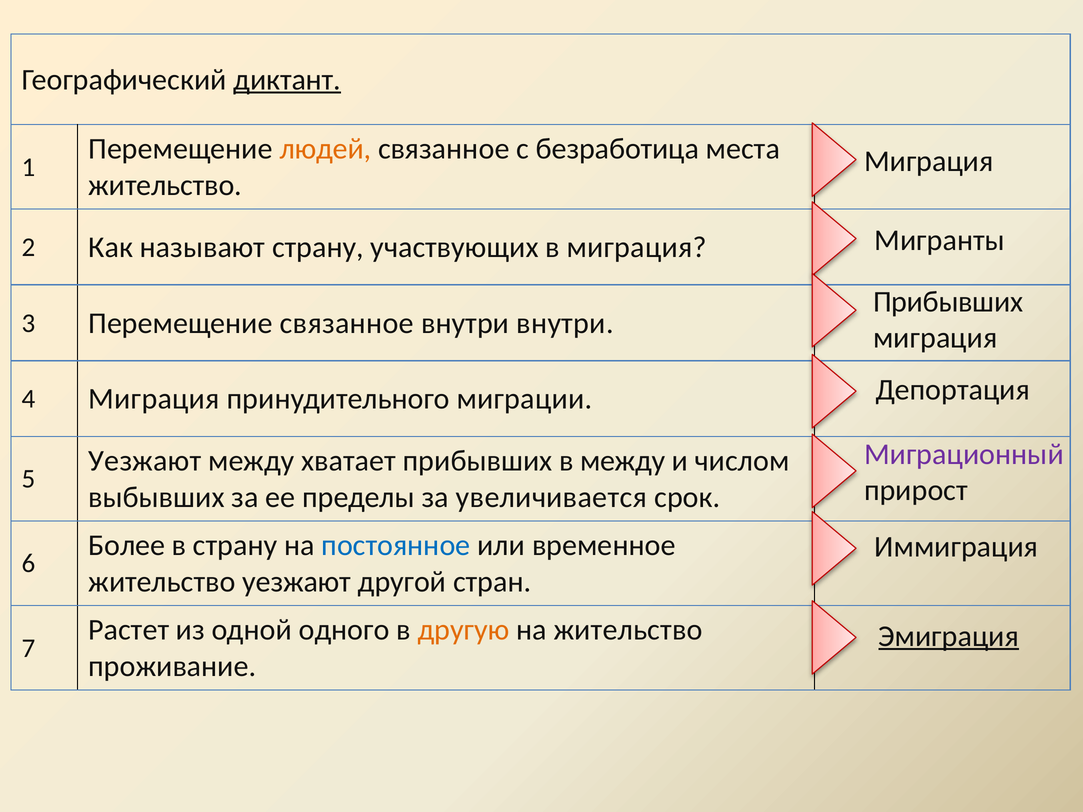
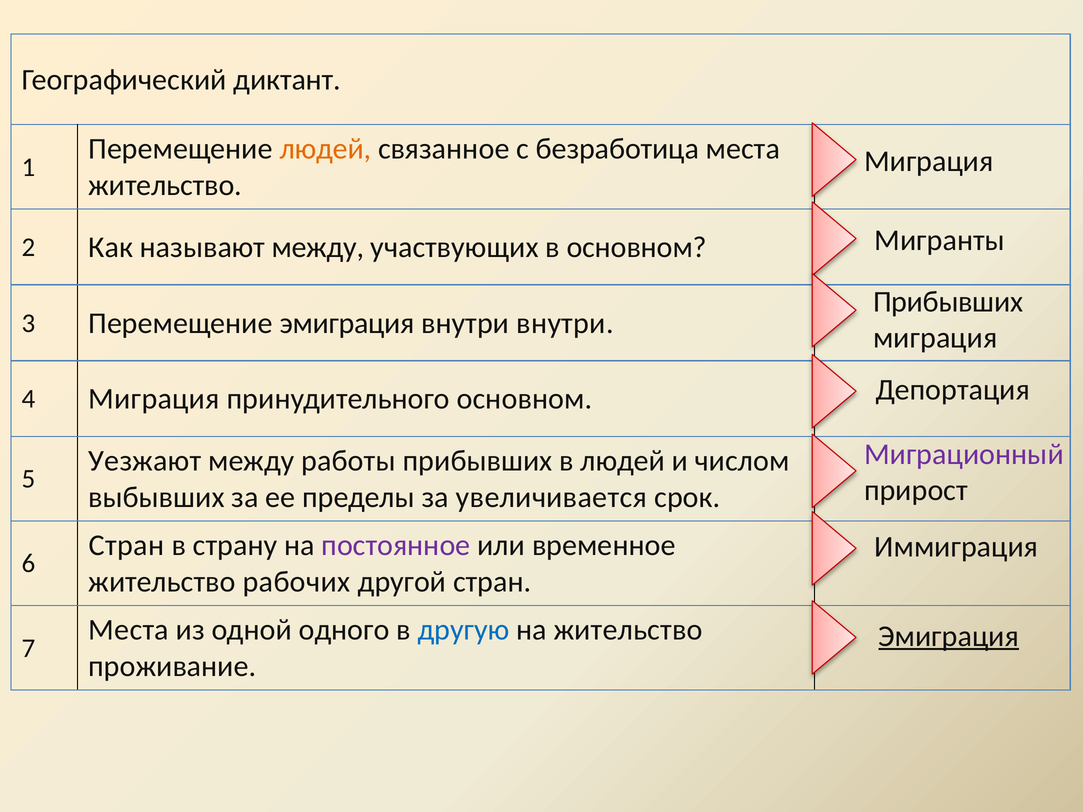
диктант underline: present -> none
называют страну: страну -> между
в миграция: миграция -> основном
Перемещение связанное: связанное -> эмиграция
принудительного миграции: миграции -> основном
хватает: хватает -> работы
в между: между -> людей
Более at (127, 545): Более -> Стран
постоянное colour: blue -> purple
жительство уезжают: уезжают -> рабочих
Растет at (129, 630): Растет -> Места
другую colour: orange -> blue
